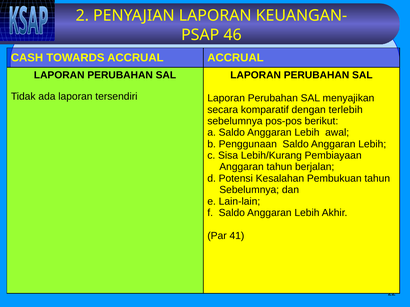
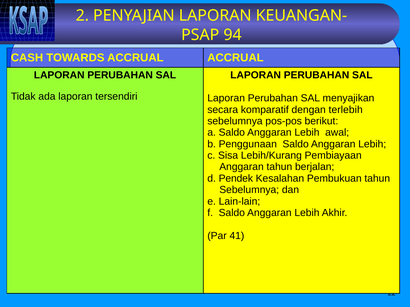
46: 46 -> 94
Potensi: Potensi -> Pendek
